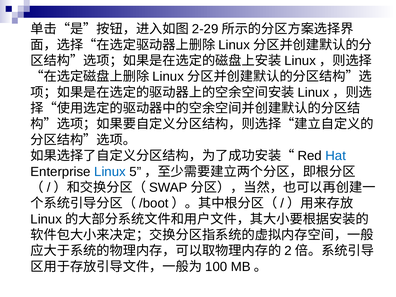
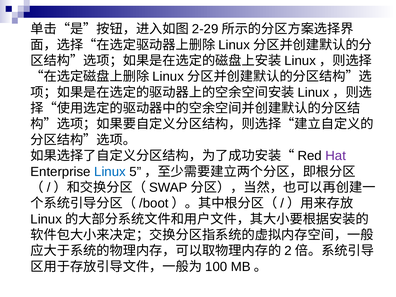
Hat colour: blue -> purple
